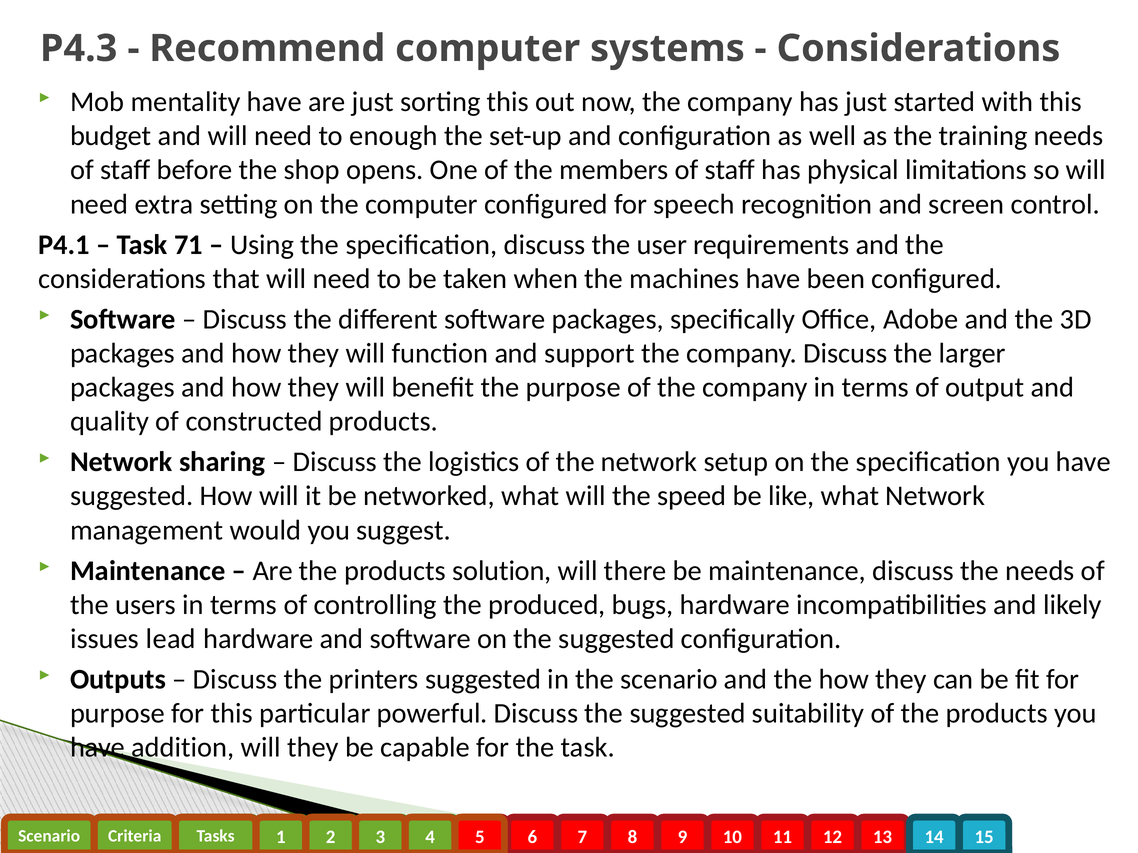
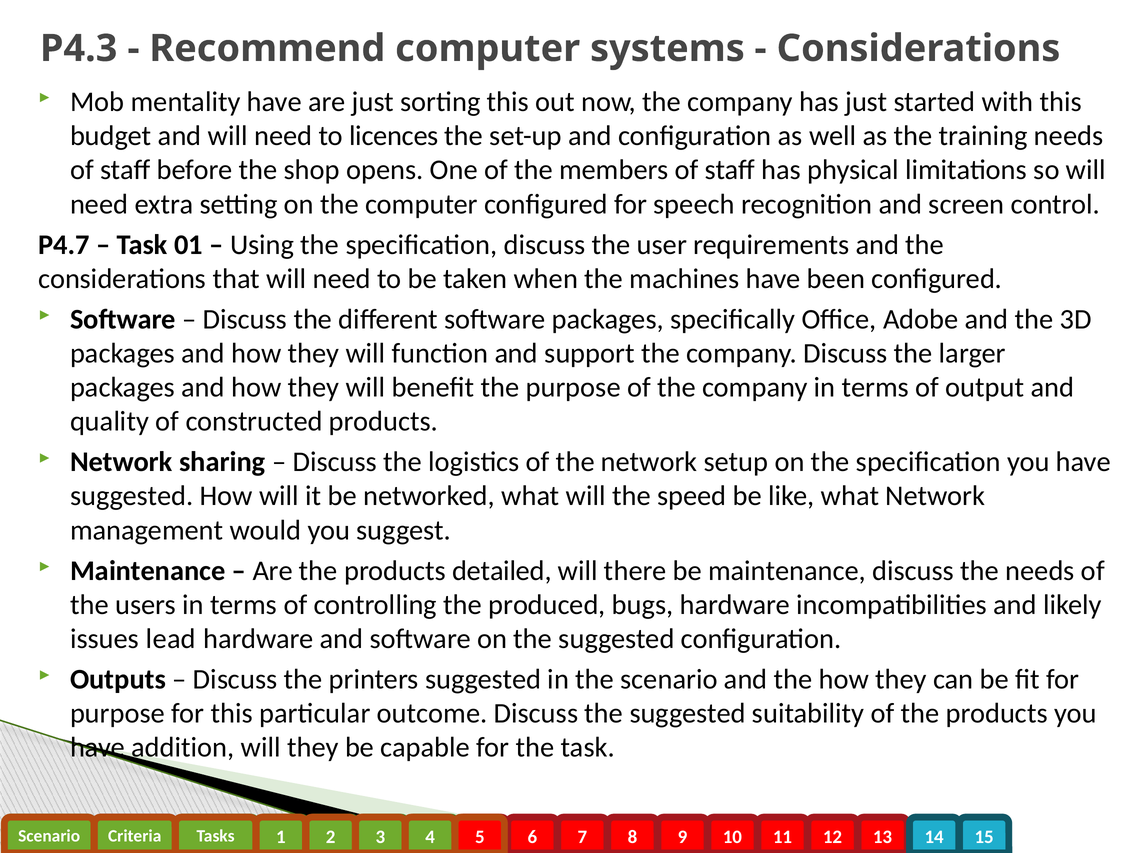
enough: enough -> licences
P4.1: P4.1 -> P4.7
71: 71 -> 01
solution: solution -> detailed
powerful: powerful -> outcome
